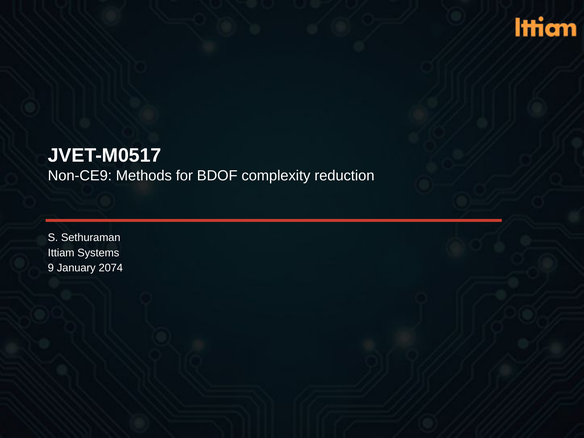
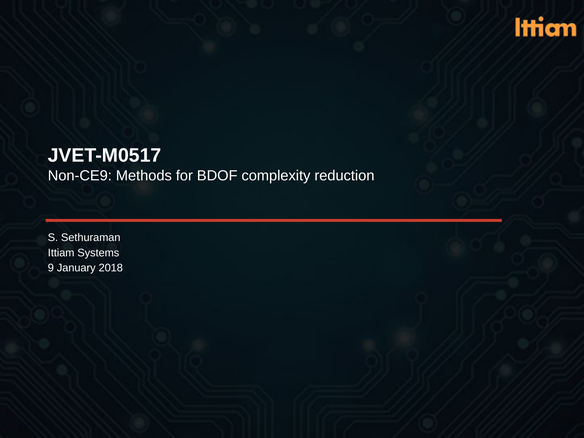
2074: 2074 -> 2018
